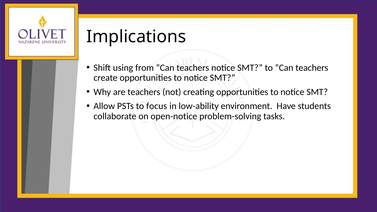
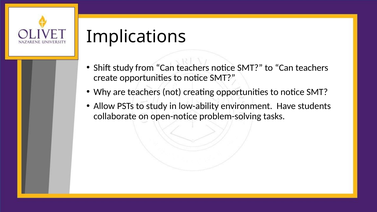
Shift using: using -> study
to focus: focus -> study
